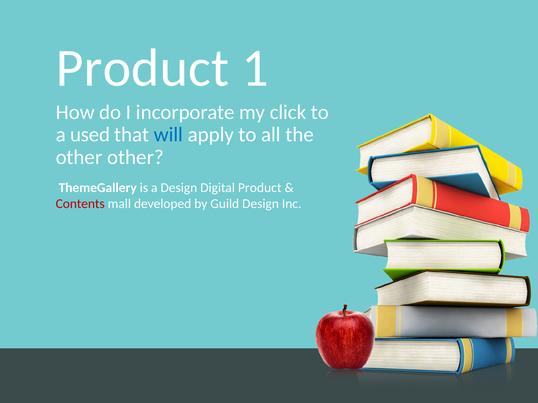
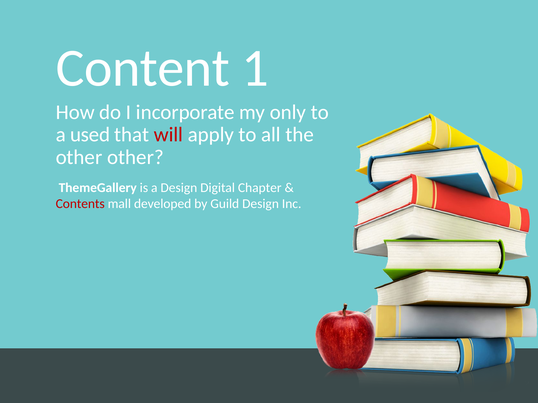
Product at (142, 68): Product -> Content
click: click -> only
will colour: blue -> red
Digital Product: Product -> Chapter
